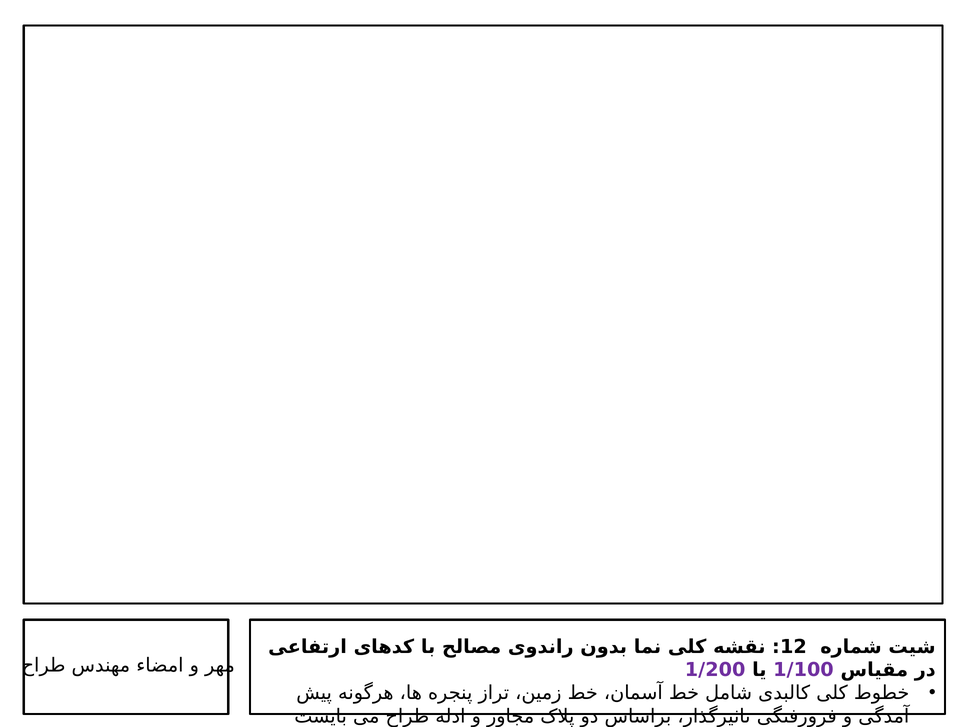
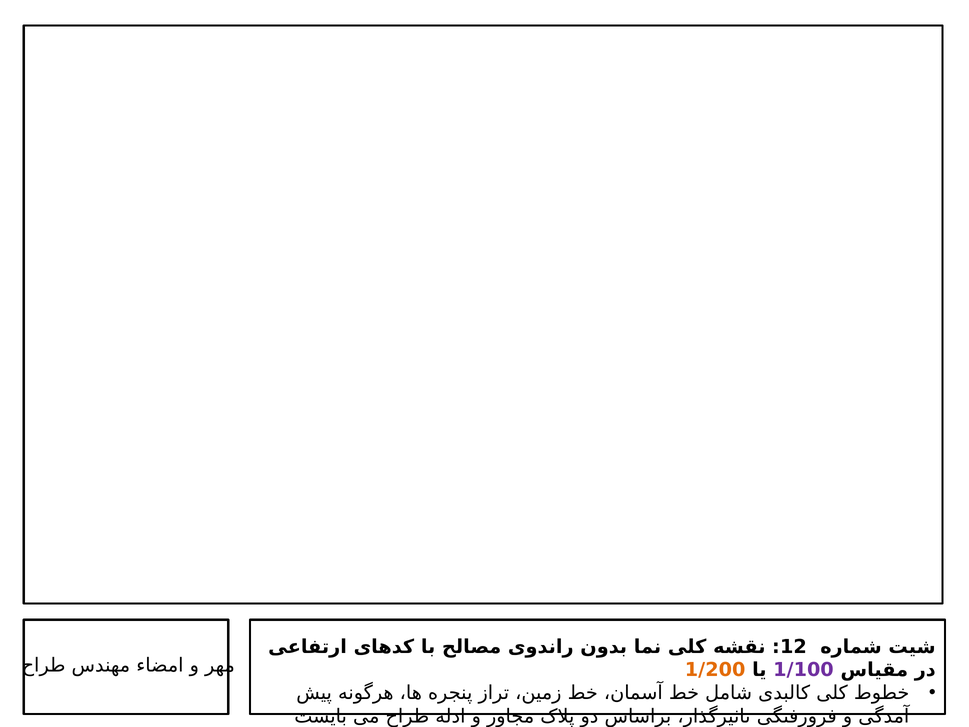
1/200 colour: purple -> orange
